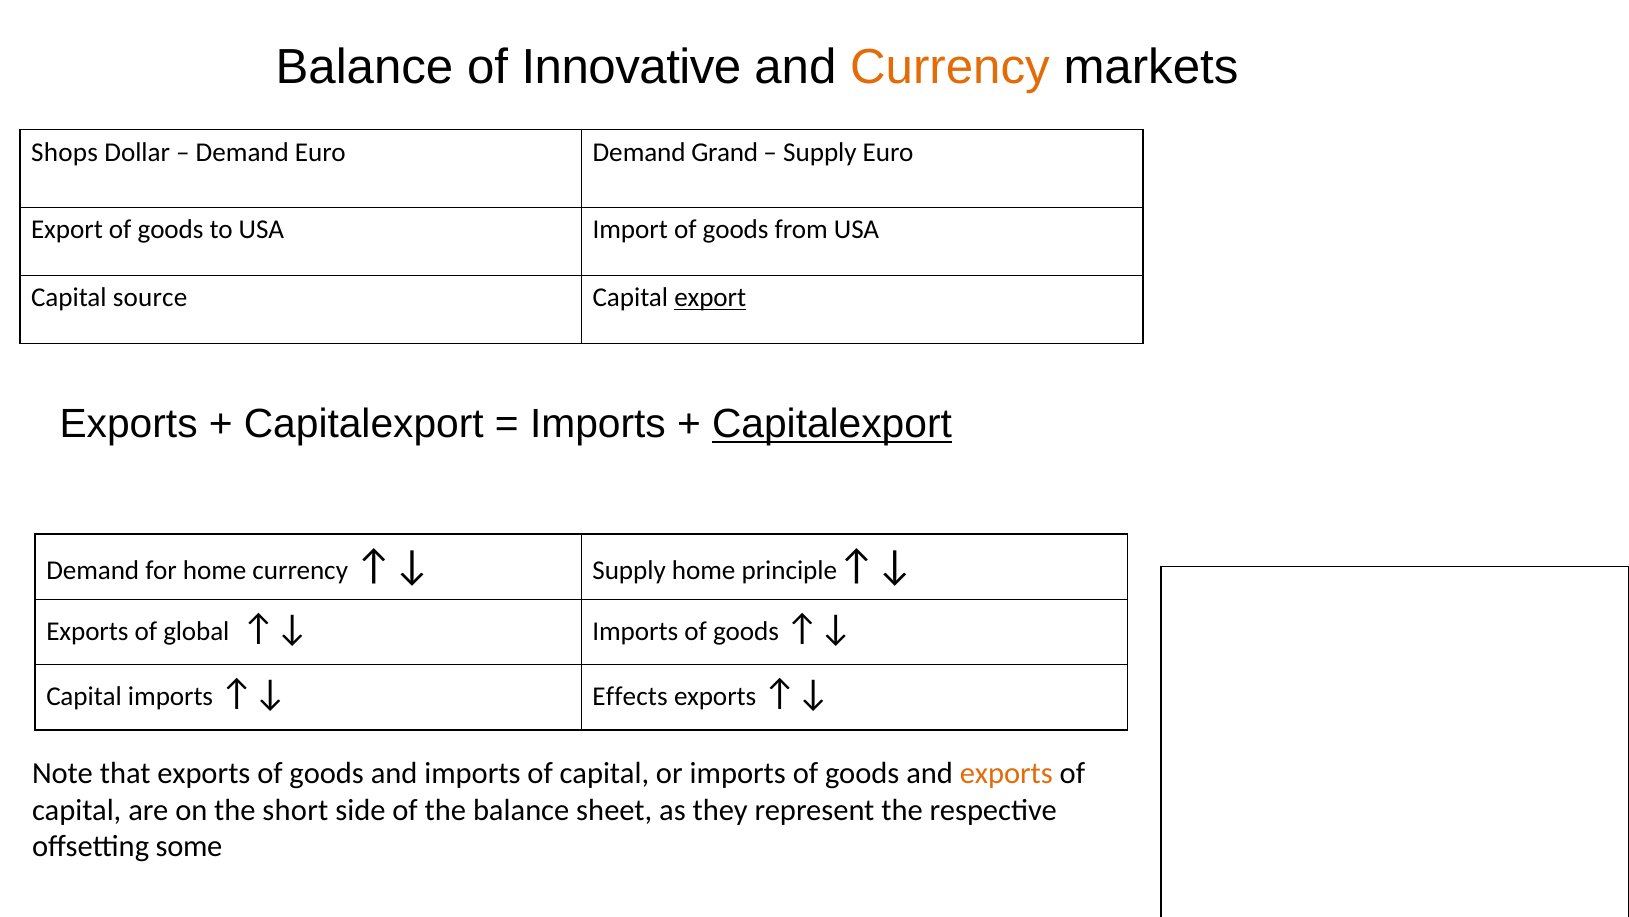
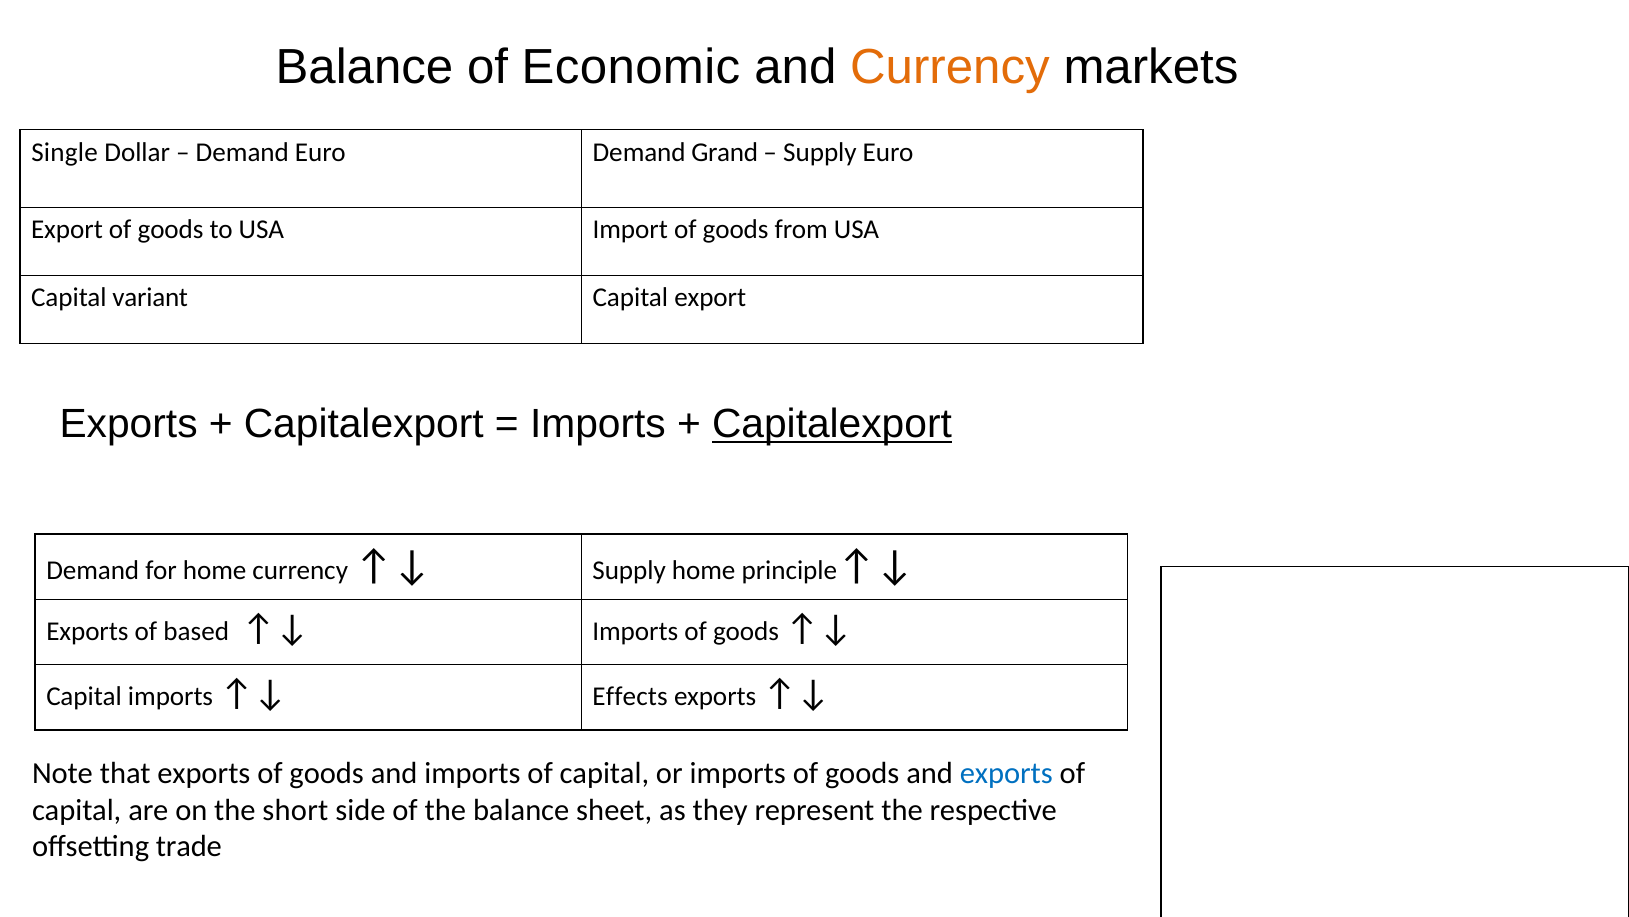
Innovative: Innovative -> Economic
Shops: Shops -> Single
source: source -> variant
export at (710, 298) underline: present -> none
global: global -> based
exports at (1006, 773) colour: orange -> blue
some: some -> trade
